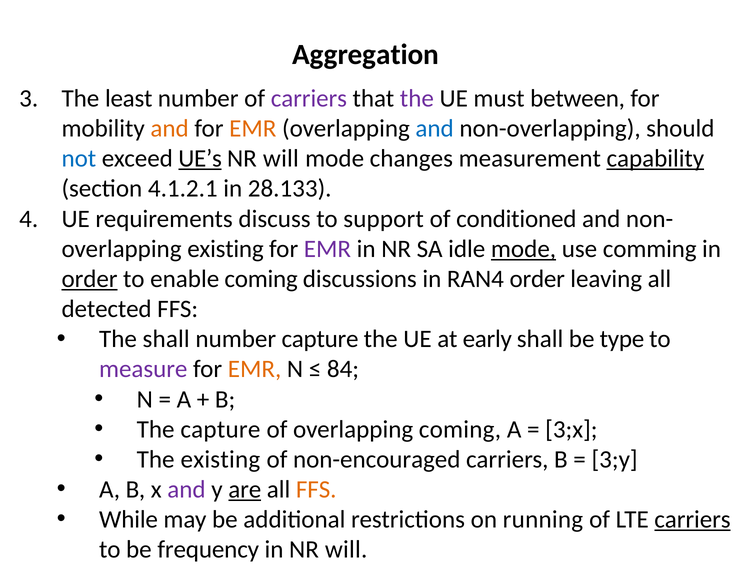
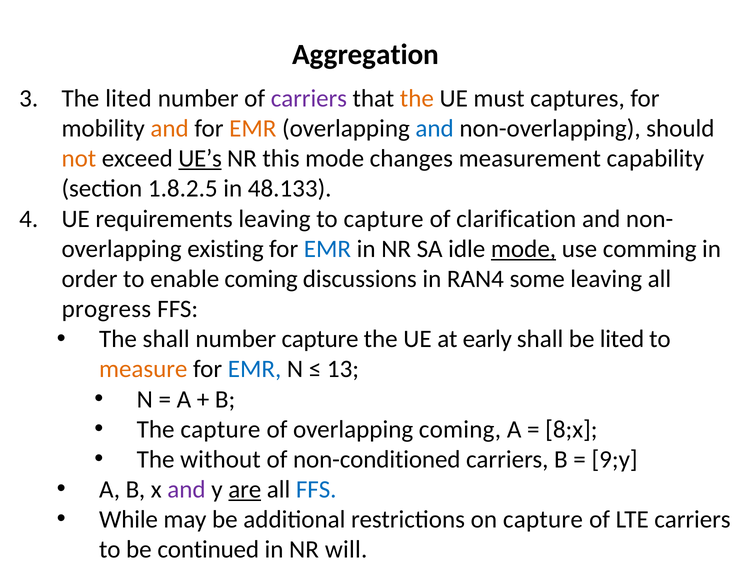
The least: least -> lited
the at (417, 98) colour: purple -> orange
between: between -> captures
not colour: blue -> orange
will at (281, 159): will -> this
capability underline: present -> none
4.1.2.1: 4.1.2.1 -> 1.8.2.5
28.133: 28.133 -> 48.133
requirements discuss: discuss -> leaving
to support: support -> capture
conditioned: conditioned -> clarification
EMR at (327, 249) colour: purple -> blue
order at (90, 279) underline: present -> none
RAN4 order: order -> some
detected: detected -> progress
be type: type -> lited
measure colour: purple -> orange
EMR at (255, 369) colour: orange -> blue
84: 84 -> 13
3;x: 3;x -> 8;x
The existing: existing -> without
non-encouraged: non-encouraged -> non-conditioned
3;y: 3;y -> 9;y
FFS at (316, 490) colour: orange -> blue
on running: running -> capture
carriers at (692, 520) underline: present -> none
frequency: frequency -> continued
